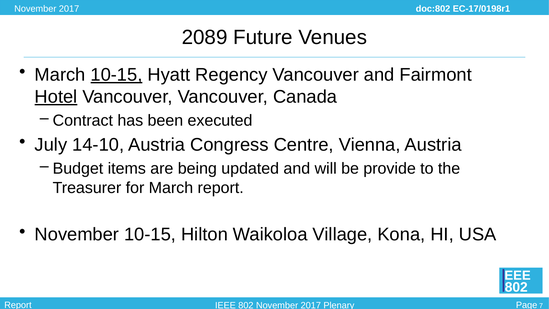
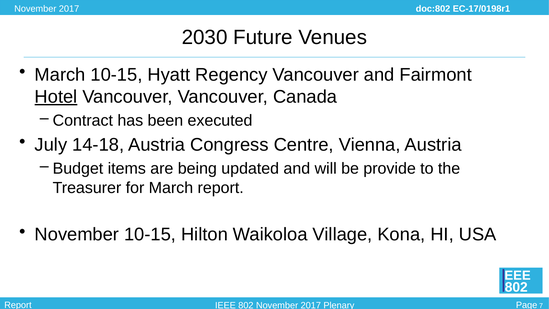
2089: 2089 -> 2030
10-15 at (116, 75) underline: present -> none
14-10: 14-10 -> 14-18
